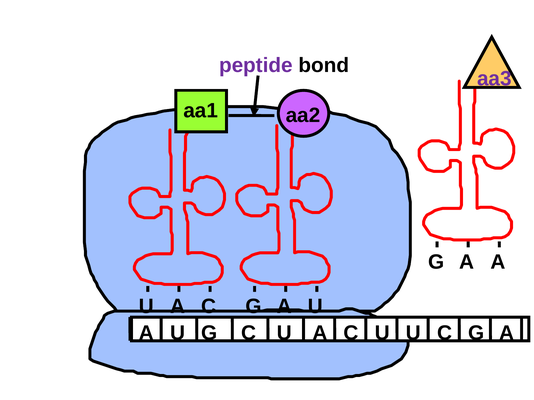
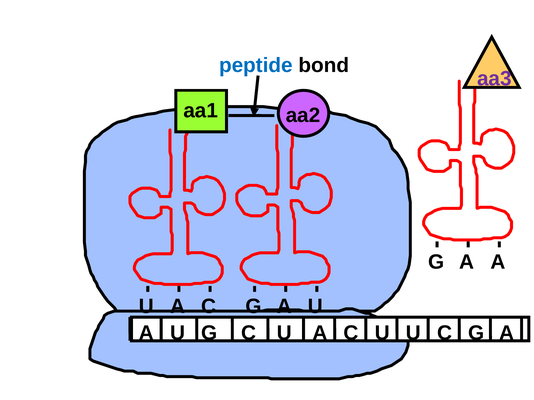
peptide colour: purple -> blue
